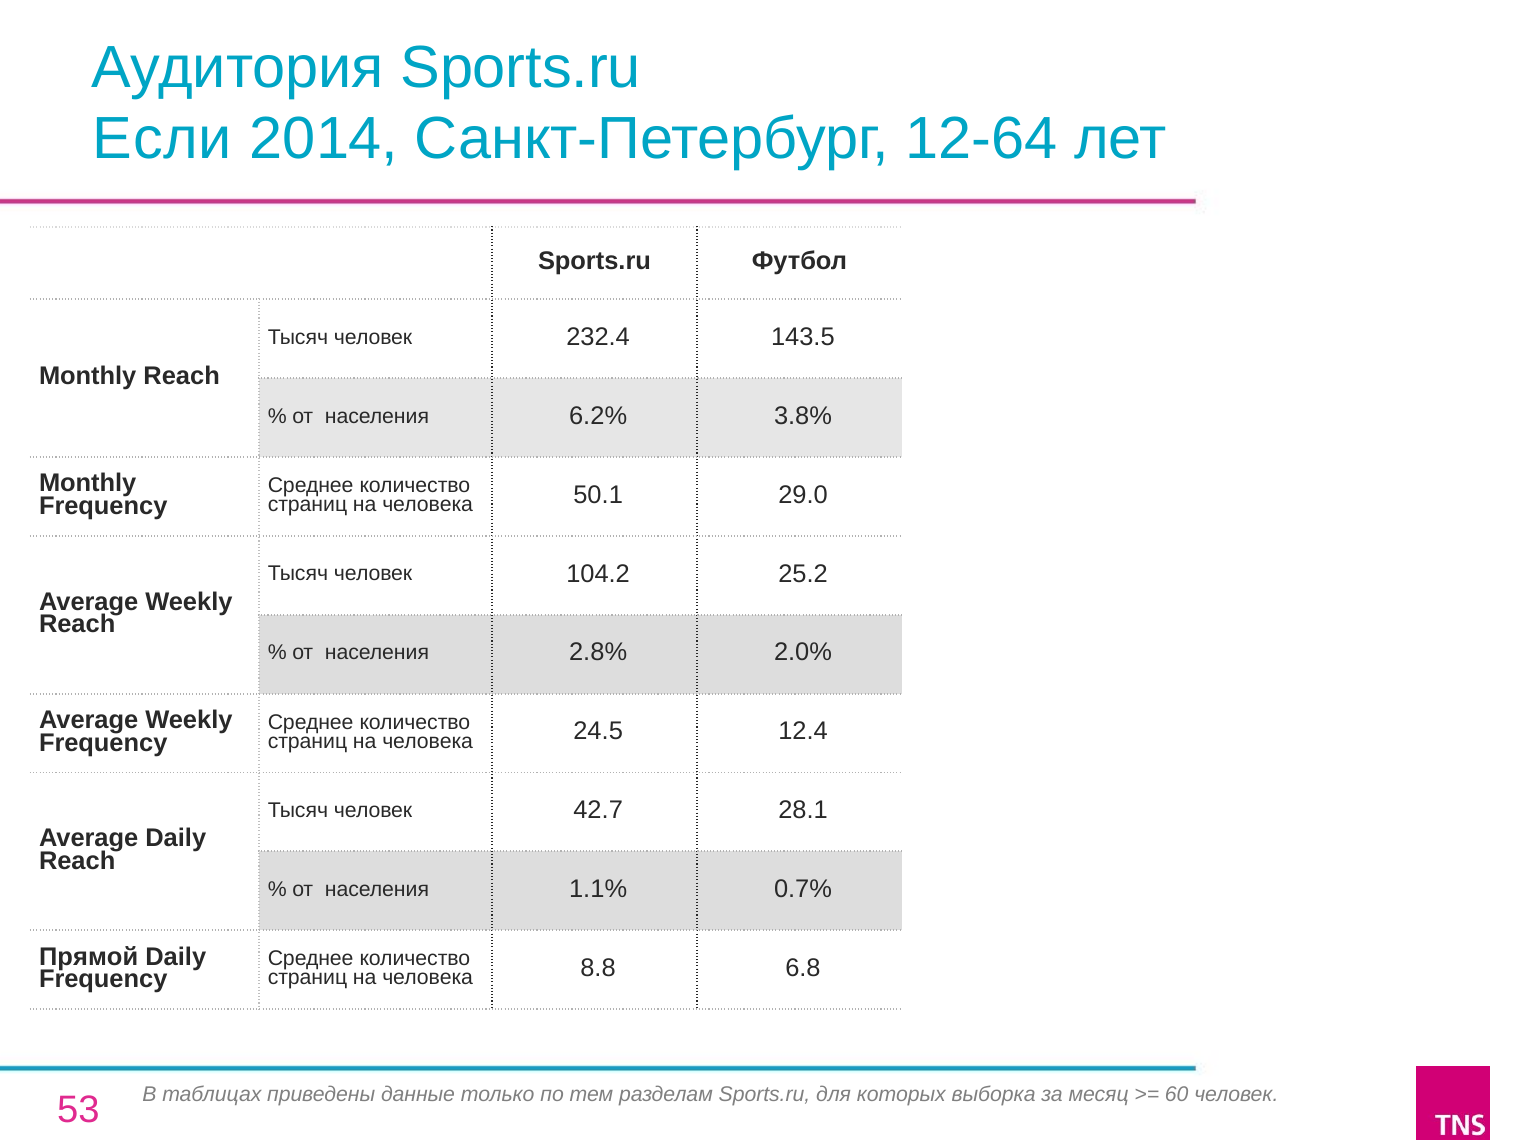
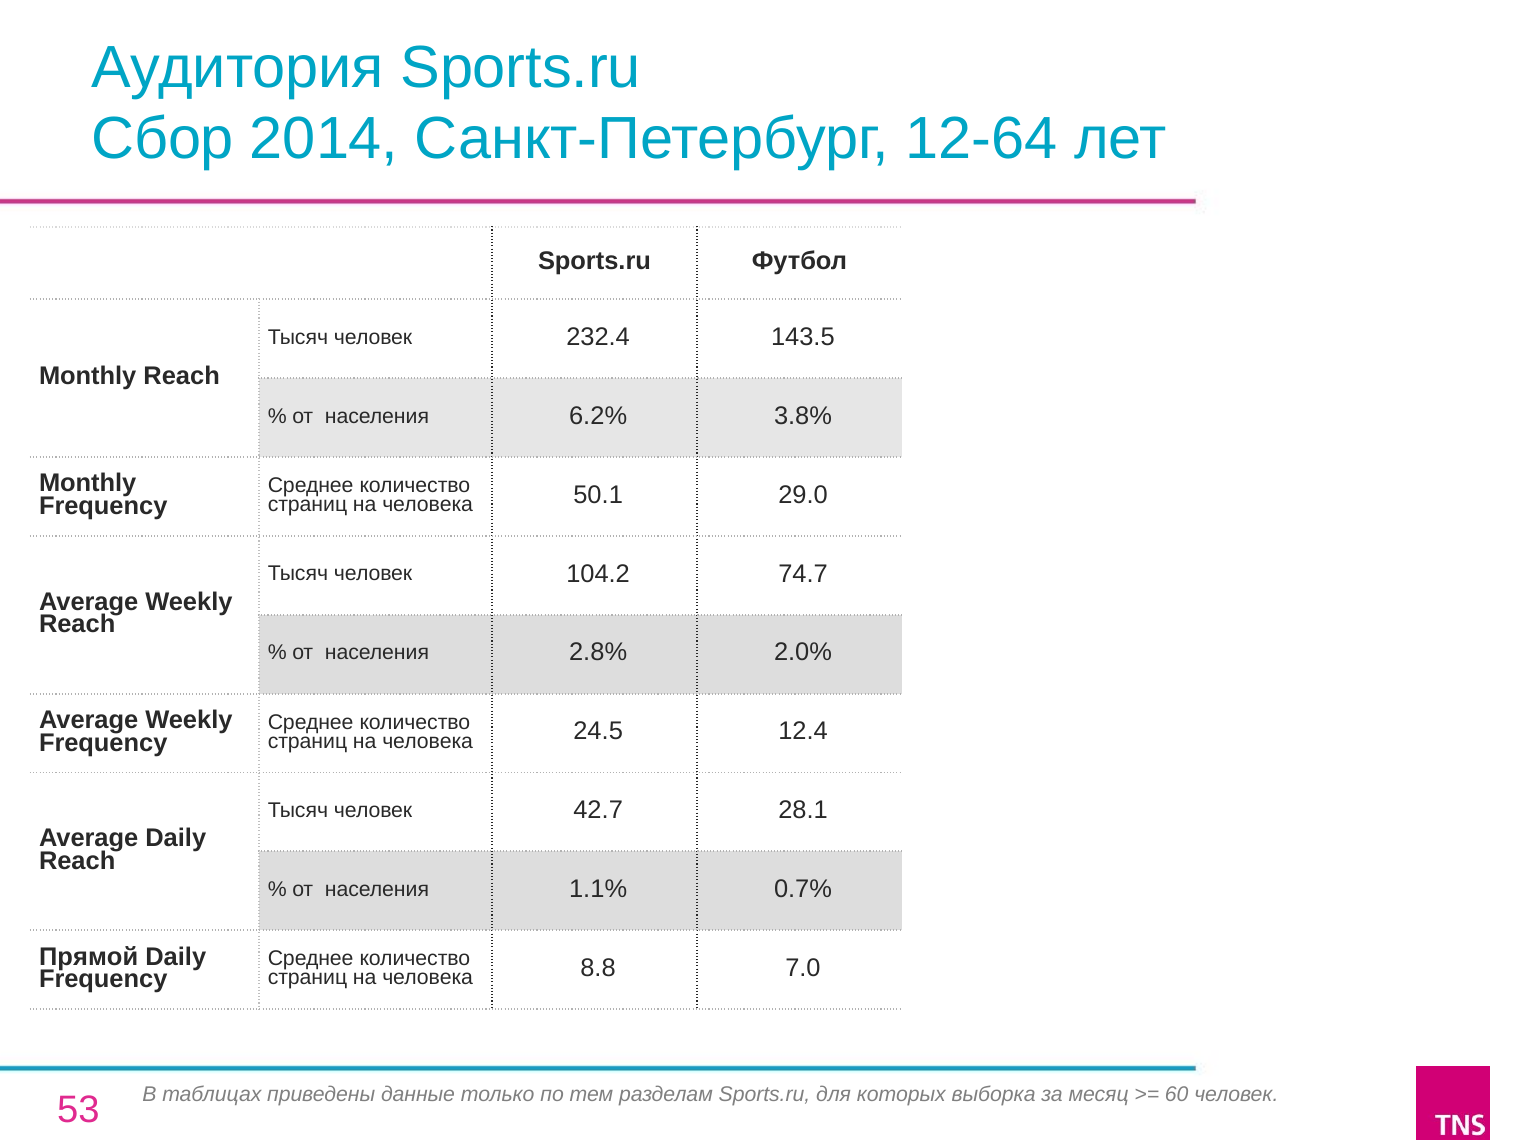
Если: Если -> Сбор
25.2: 25.2 -> 74.7
6.8: 6.8 -> 7.0
